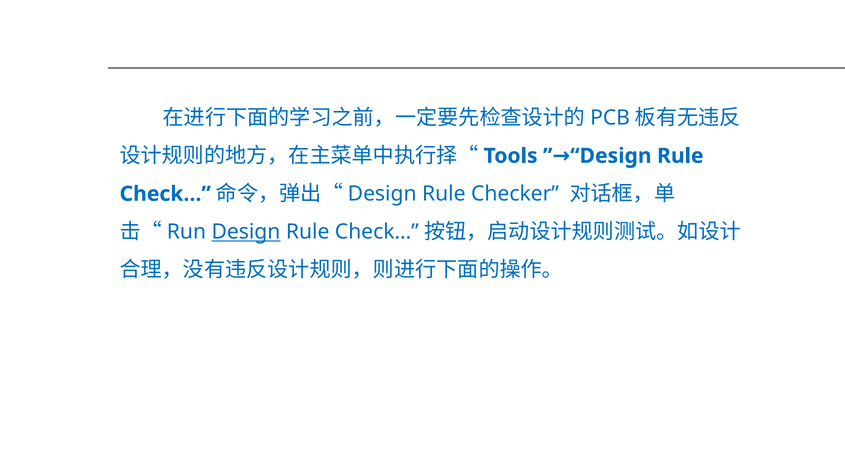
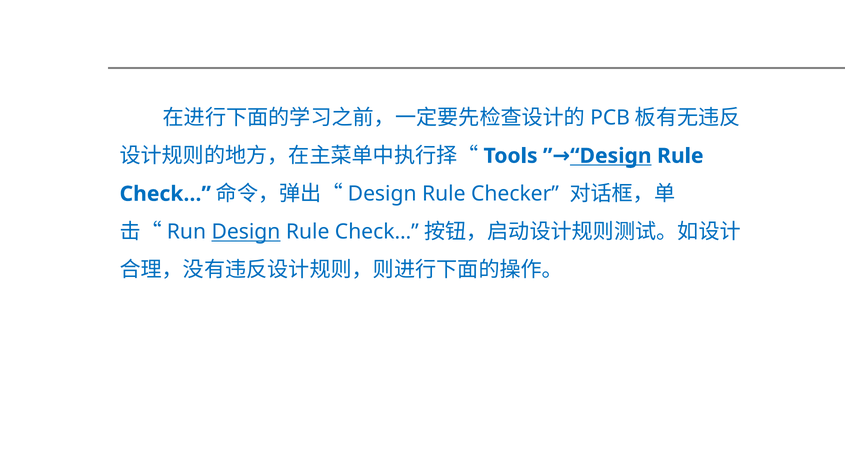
Design at (611, 156) underline: none -> present
